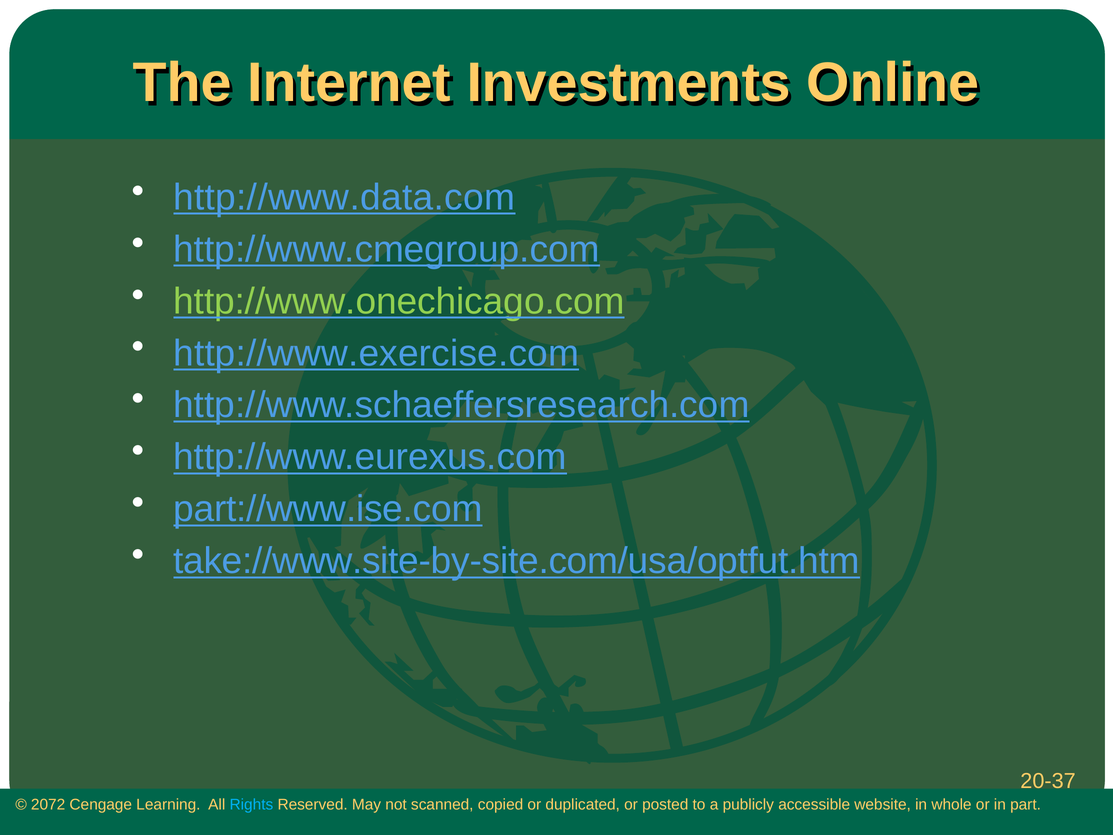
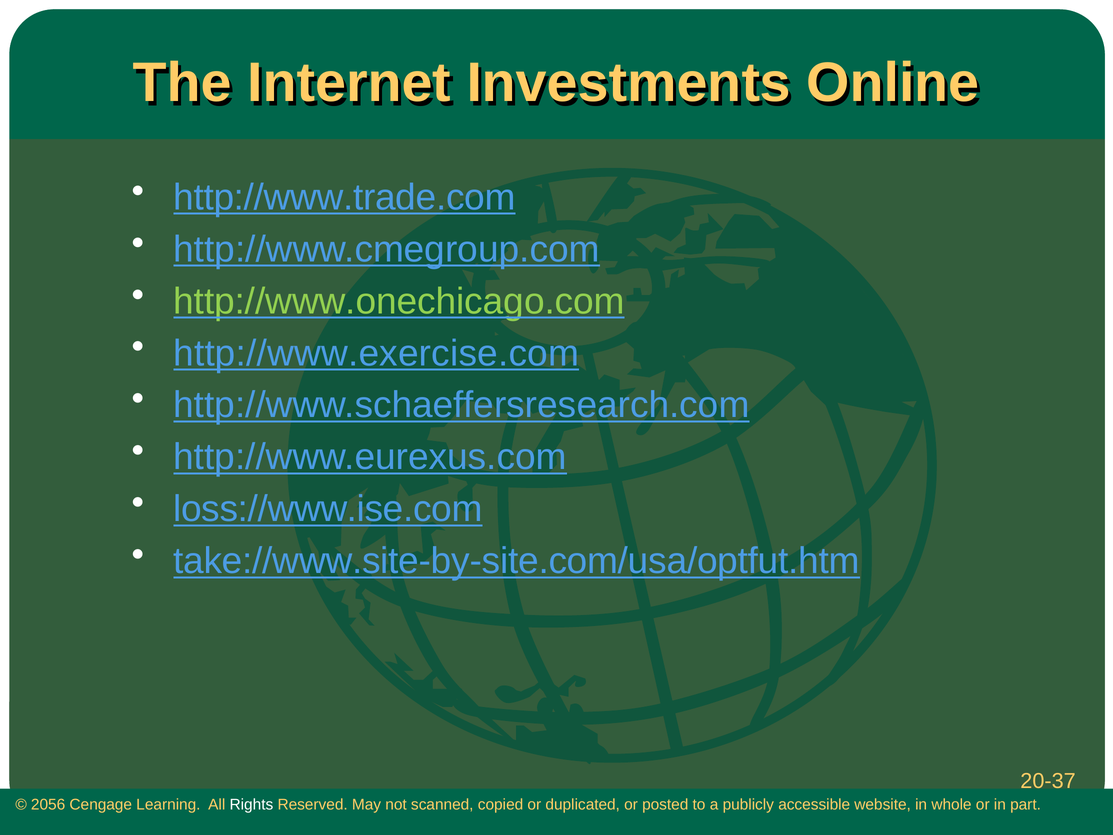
http://www.data.com: http://www.data.com -> http://www.trade.com
part://www.ise.com: part://www.ise.com -> loss://www.ise.com
2072: 2072 -> 2056
Rights colour: light blue -> white
